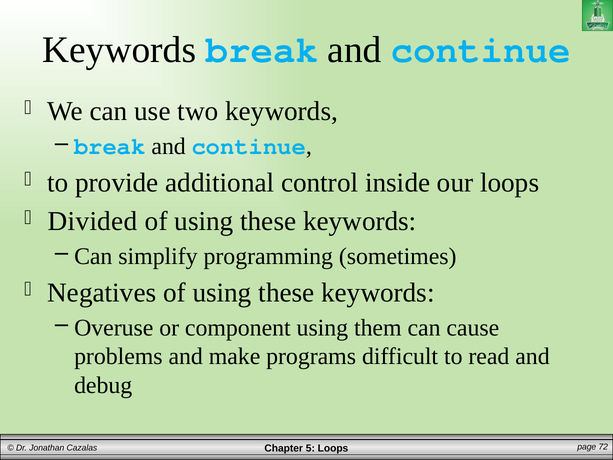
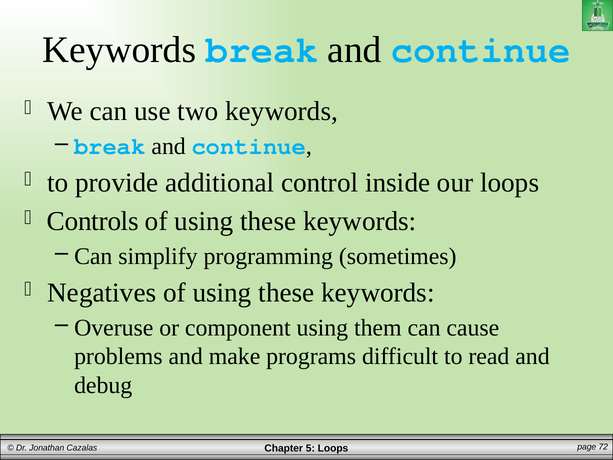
Divided: Divided -> Controls
